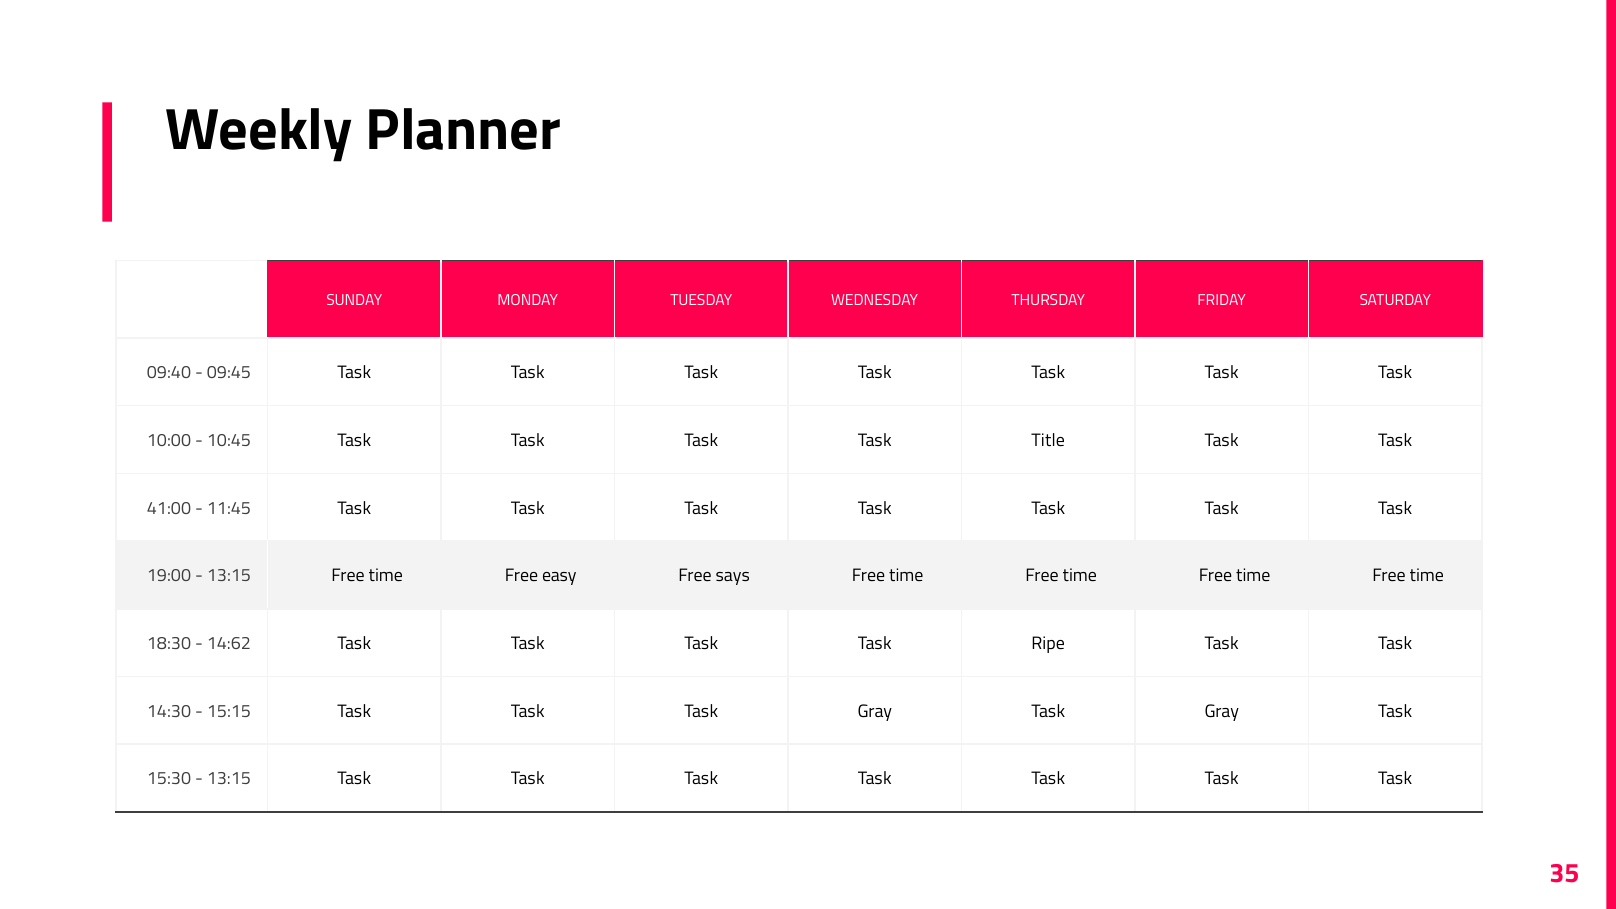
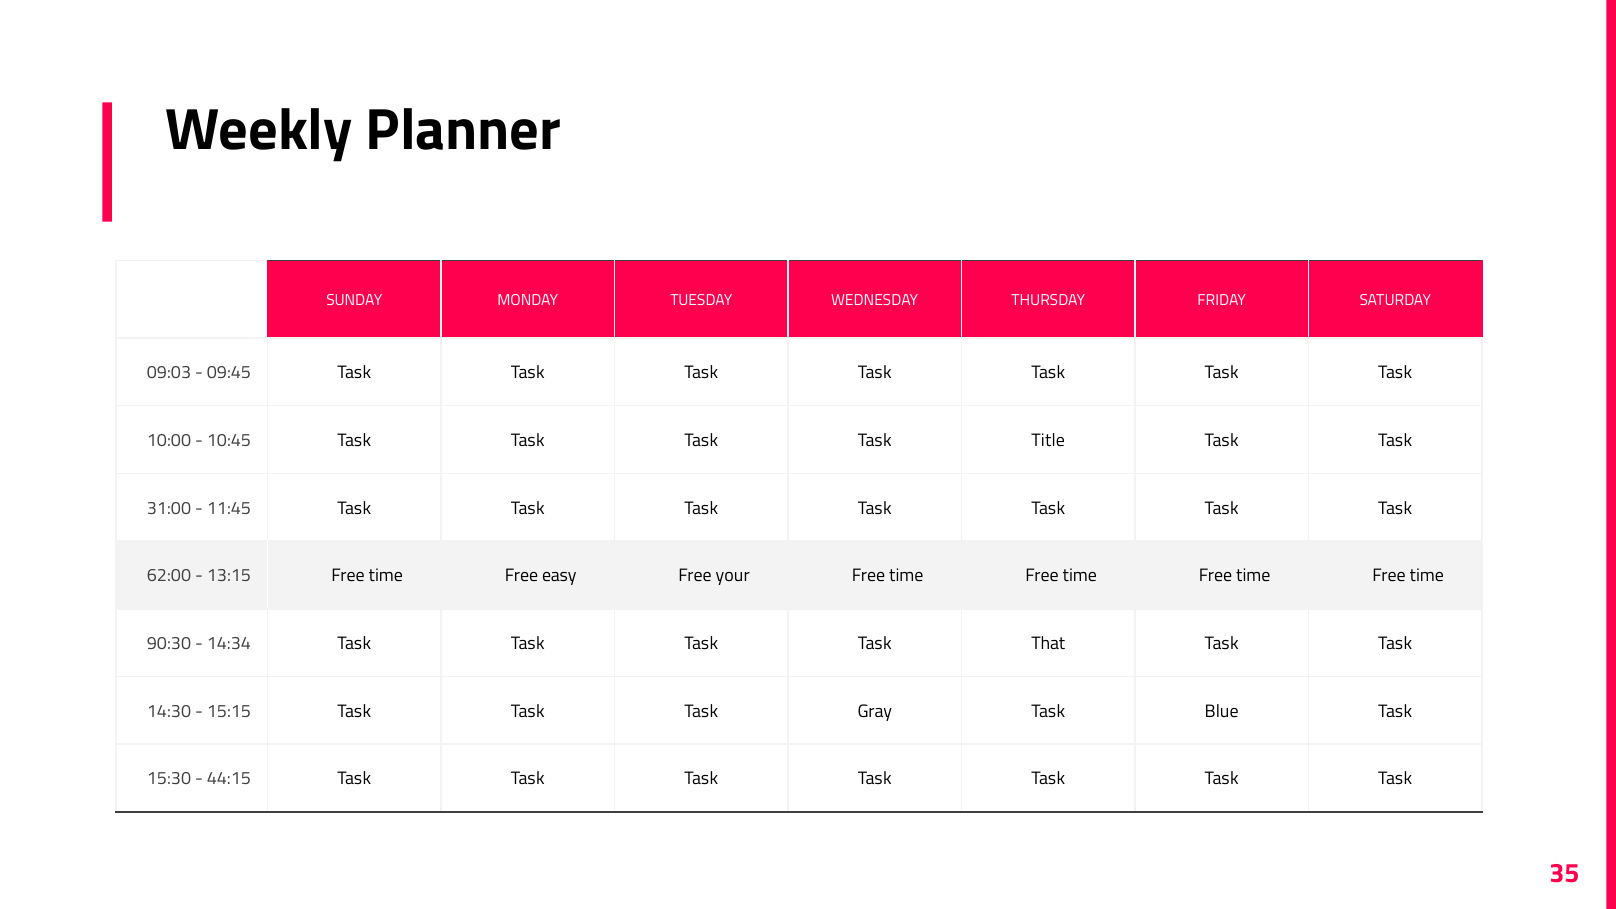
09:40: 09:40 -> 09:03
41:00: 41:00 -> 31:00
19:00: 19:00 -> 62:00
says: says -> your
18:30: 18:30 -> 90:30
14:62: 14:62 -> 14:34
Ripe: Ripe -> That
Gray at (1222, 711): Gray -> Blue
13:15 at (229, 779): 13:15 -> 44:15
